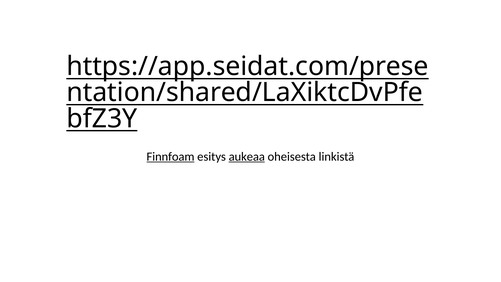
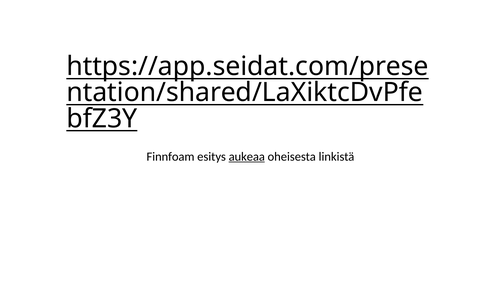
Finnfoam underline: present -> none
